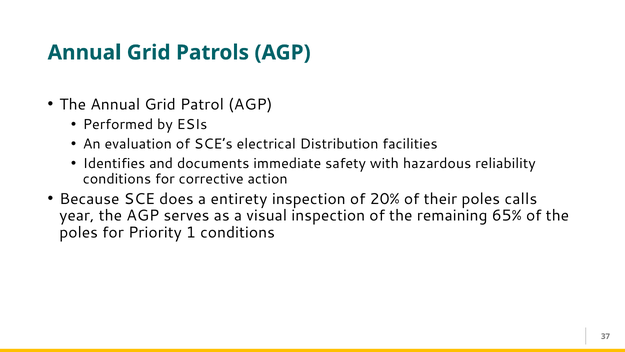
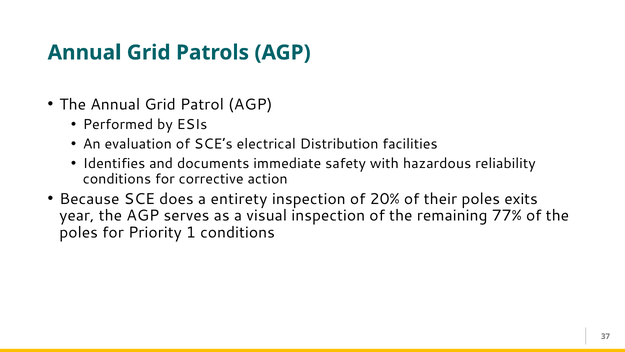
calls: calls -> exits
65%: 65% -> 77%
